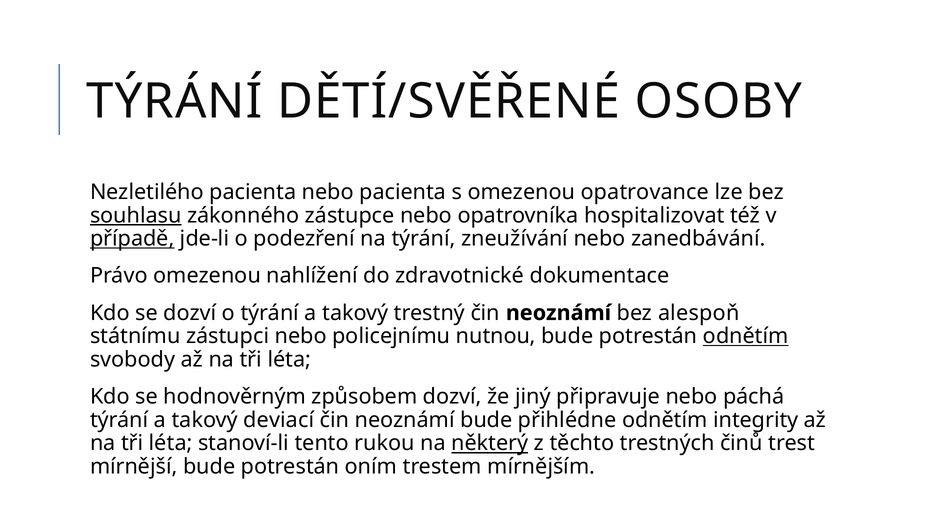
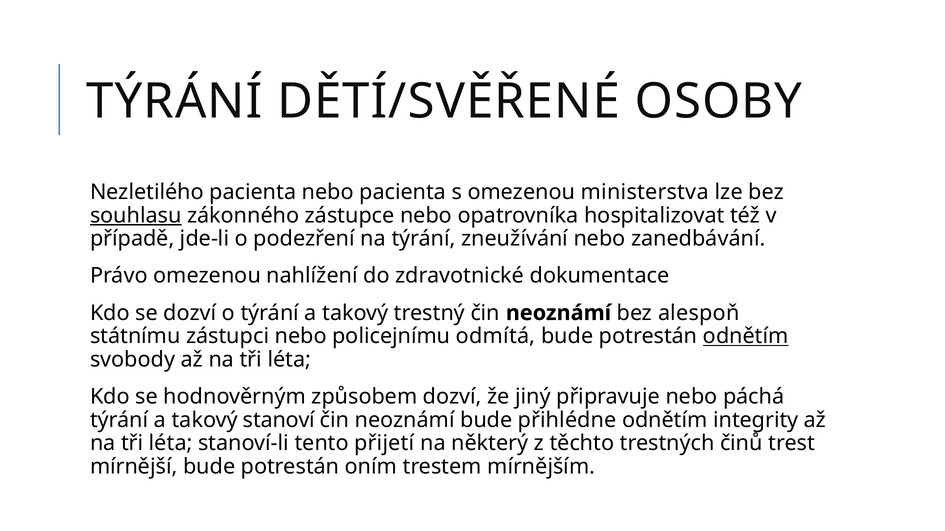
opatrovance: opatrovance -> ministerstva
případě underline: present -> none
nutnou: nutnou -> odmítá
deviací: deviací -> stanoví
rukou: rukou -> přijetí
některý underline: present -> none
